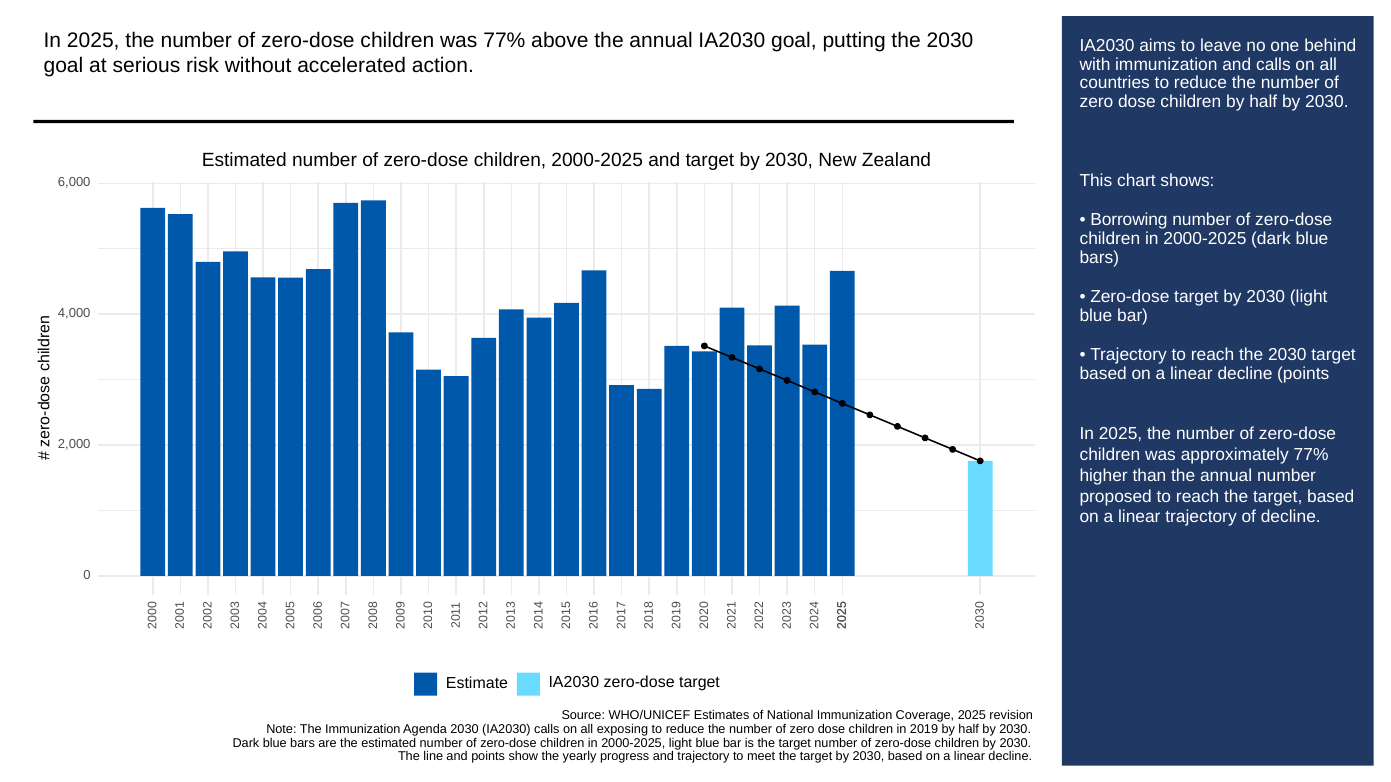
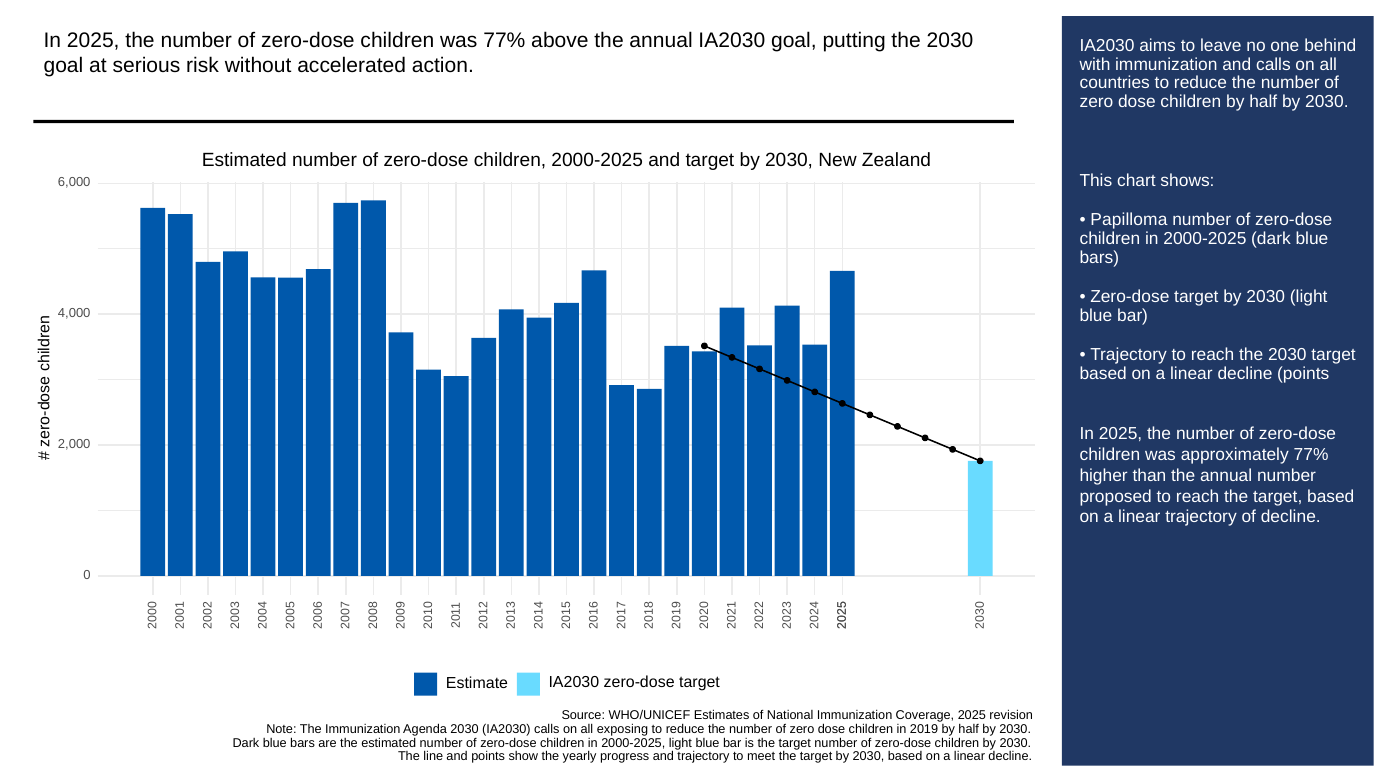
Borrowing: Borrowing -> Papilloma
